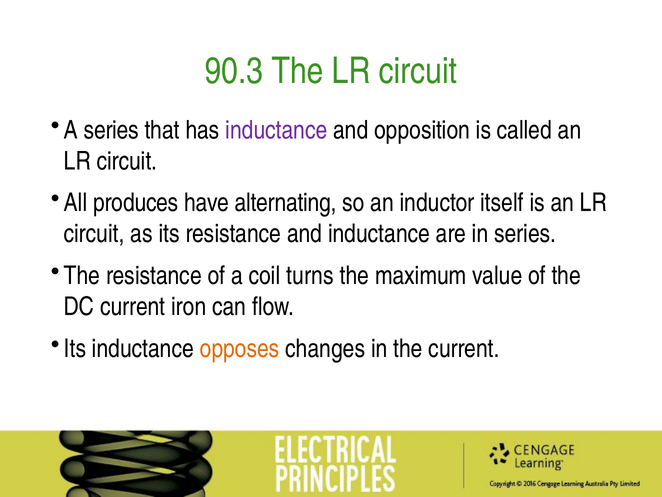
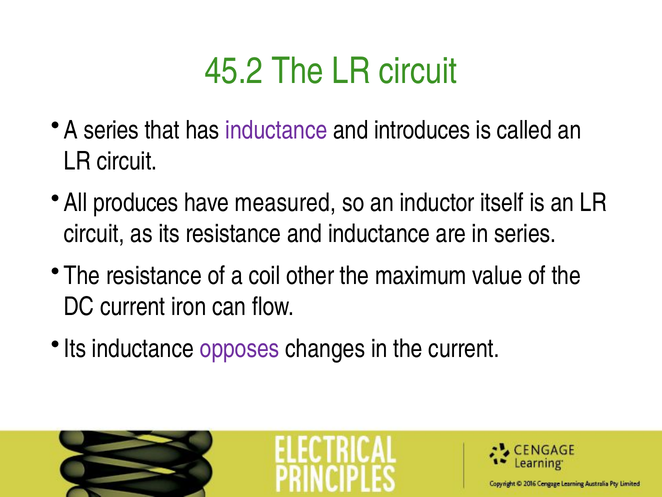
90.3: 90.3 -> 45.2
opposition: opposition -> introduces
alternating: alternating -> measured
turns: turns -> other
opposes colour: orange -> purple
